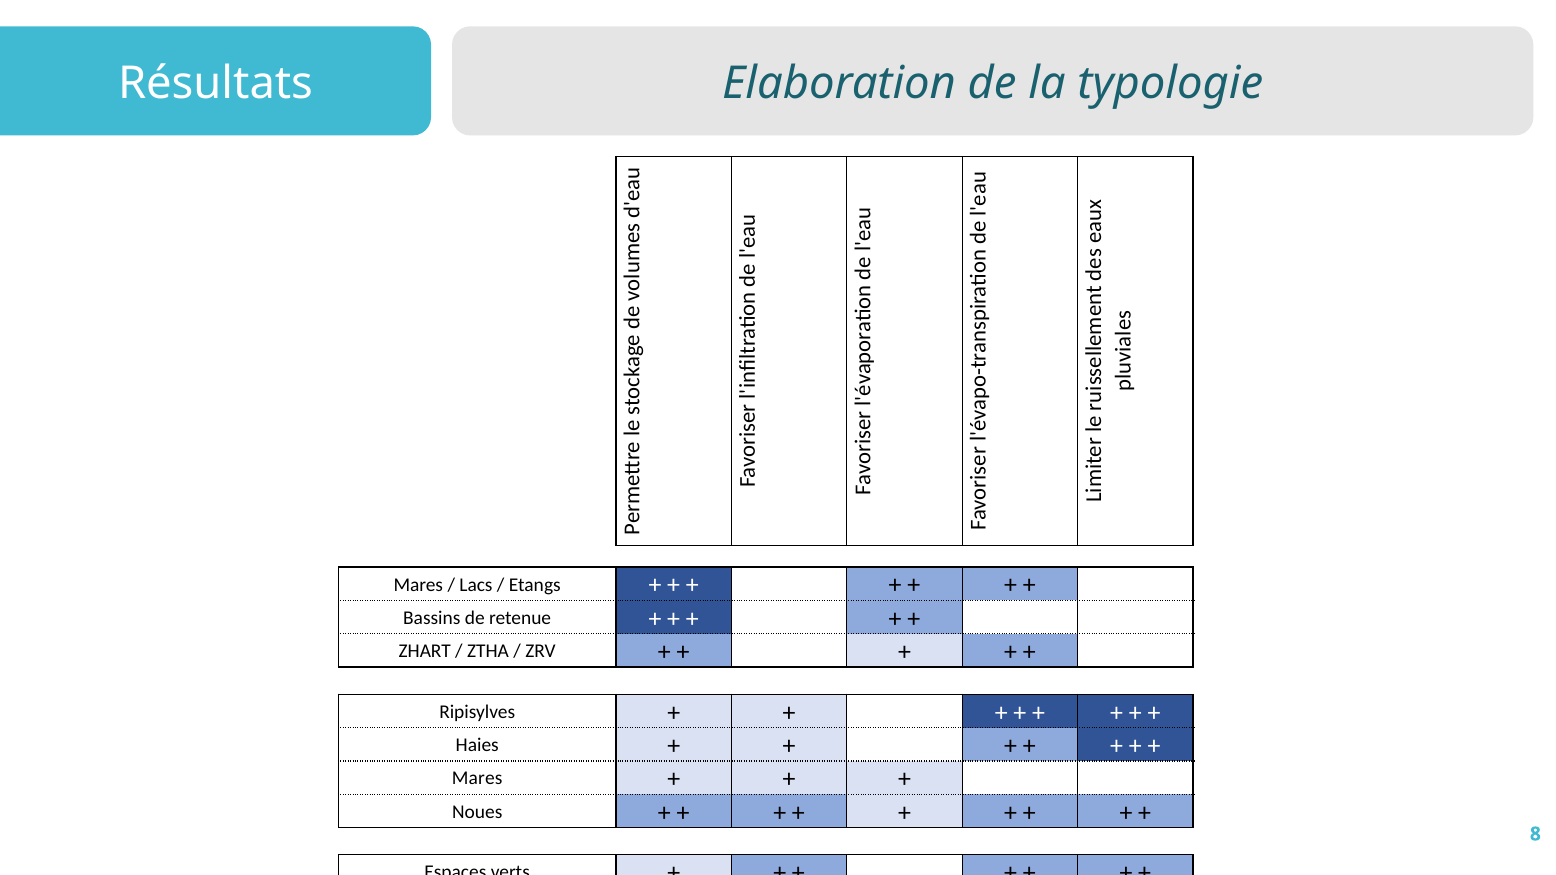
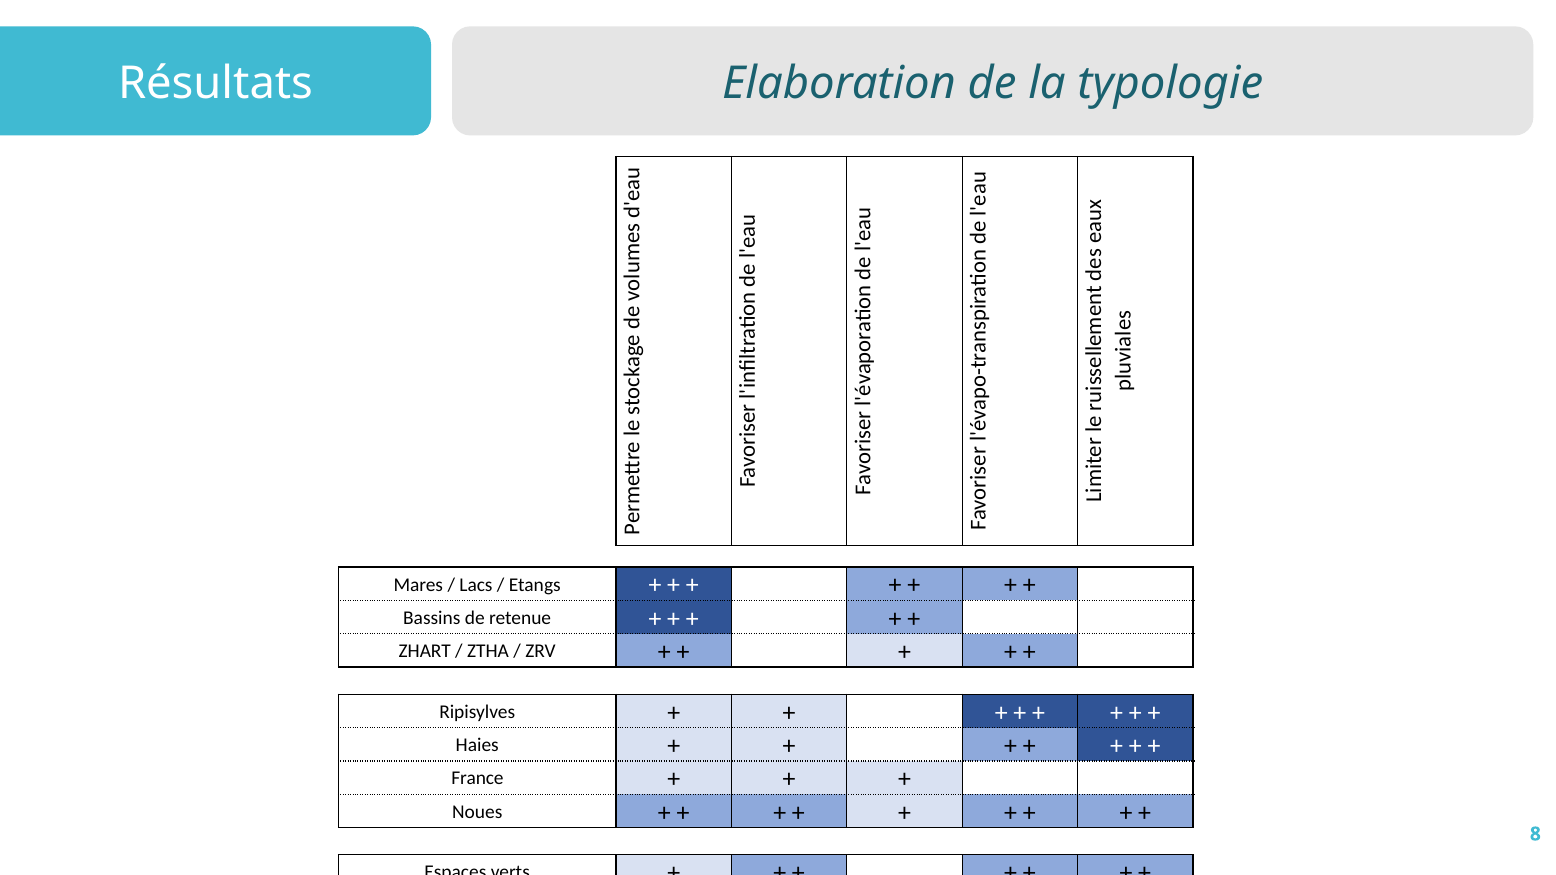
Mares at (477, 779): Mares -> France
